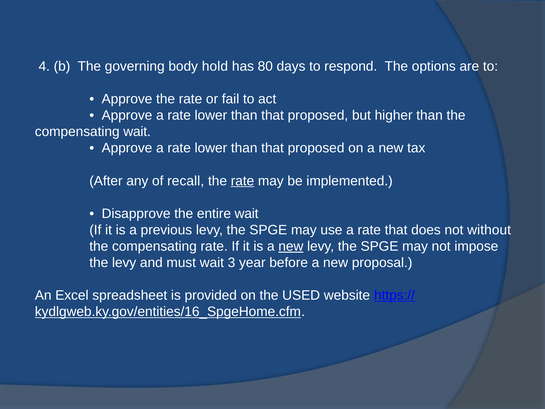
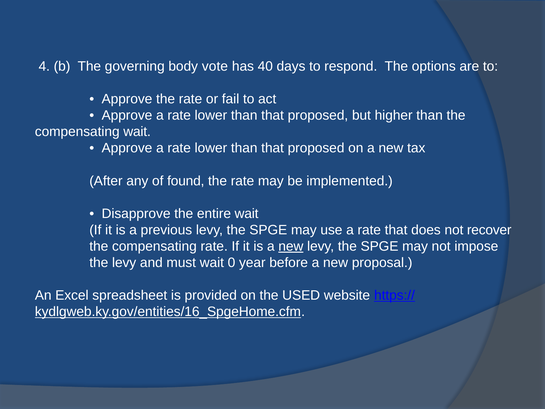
hold: hold -> vote
80: 80 -> 40
recall: recall -> found
rate at (242, 181) underline: present -> none
without: without -> recover
3: 3 -> 0
